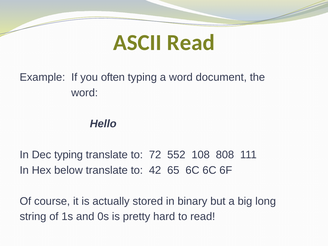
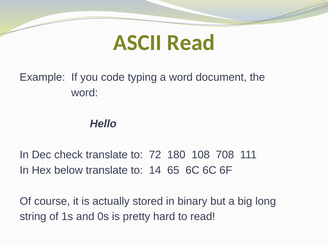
often: often -> code
Dec typing: typing -> check
552: 552 -> 180
808: 808 -> 708
42: 42 -> 14
